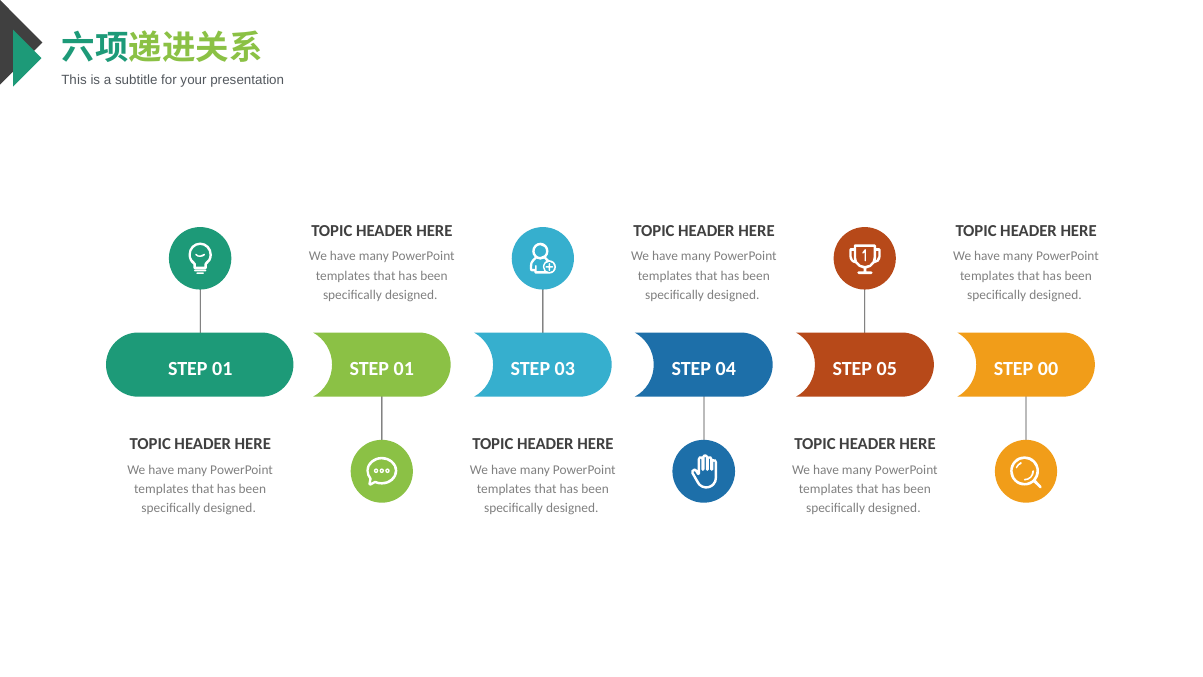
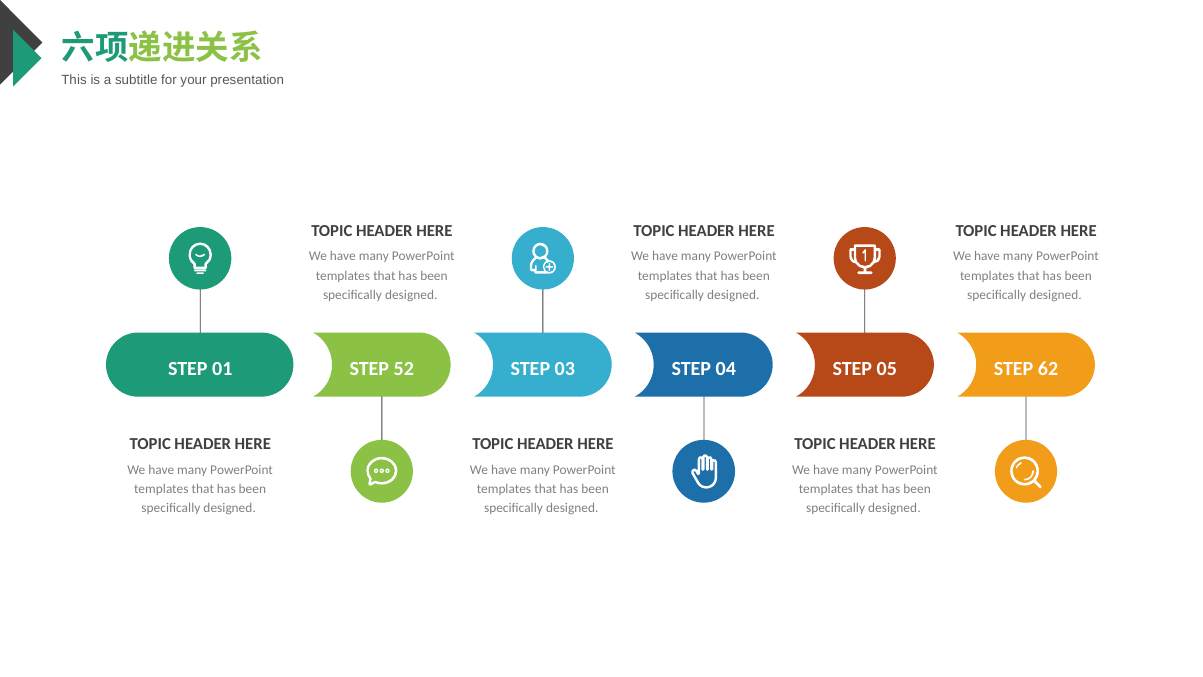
01 STEP 01: 01 -> 52
00: 00 -> 62
